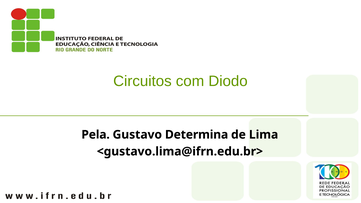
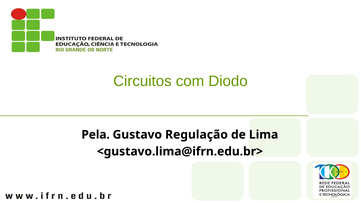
Determina: Determina -> Regulação
